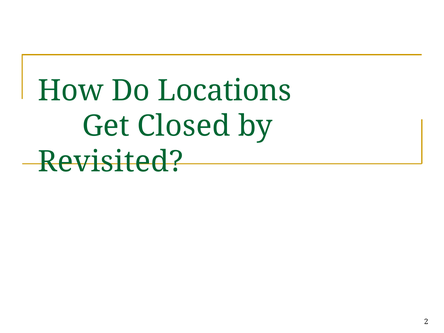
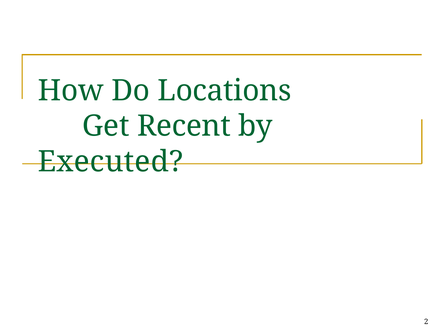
Closed: Closed -> Recent
Revisited: Revisited -> Executed
